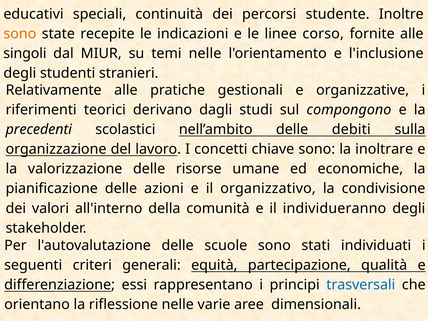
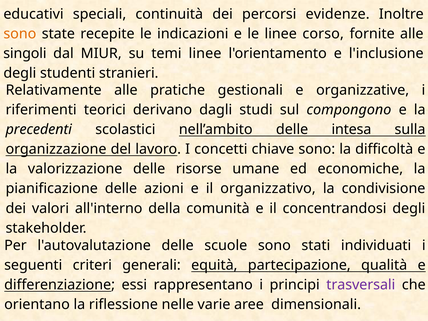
studente: studente -> evidenze
temi nelle: nelle -> linee
debiti: debiti -> intesa
inoltrare: inoltrare -> difficoltà
individueranno: individueranno -> concentrandosi
trasversali colour: blue -> purple
